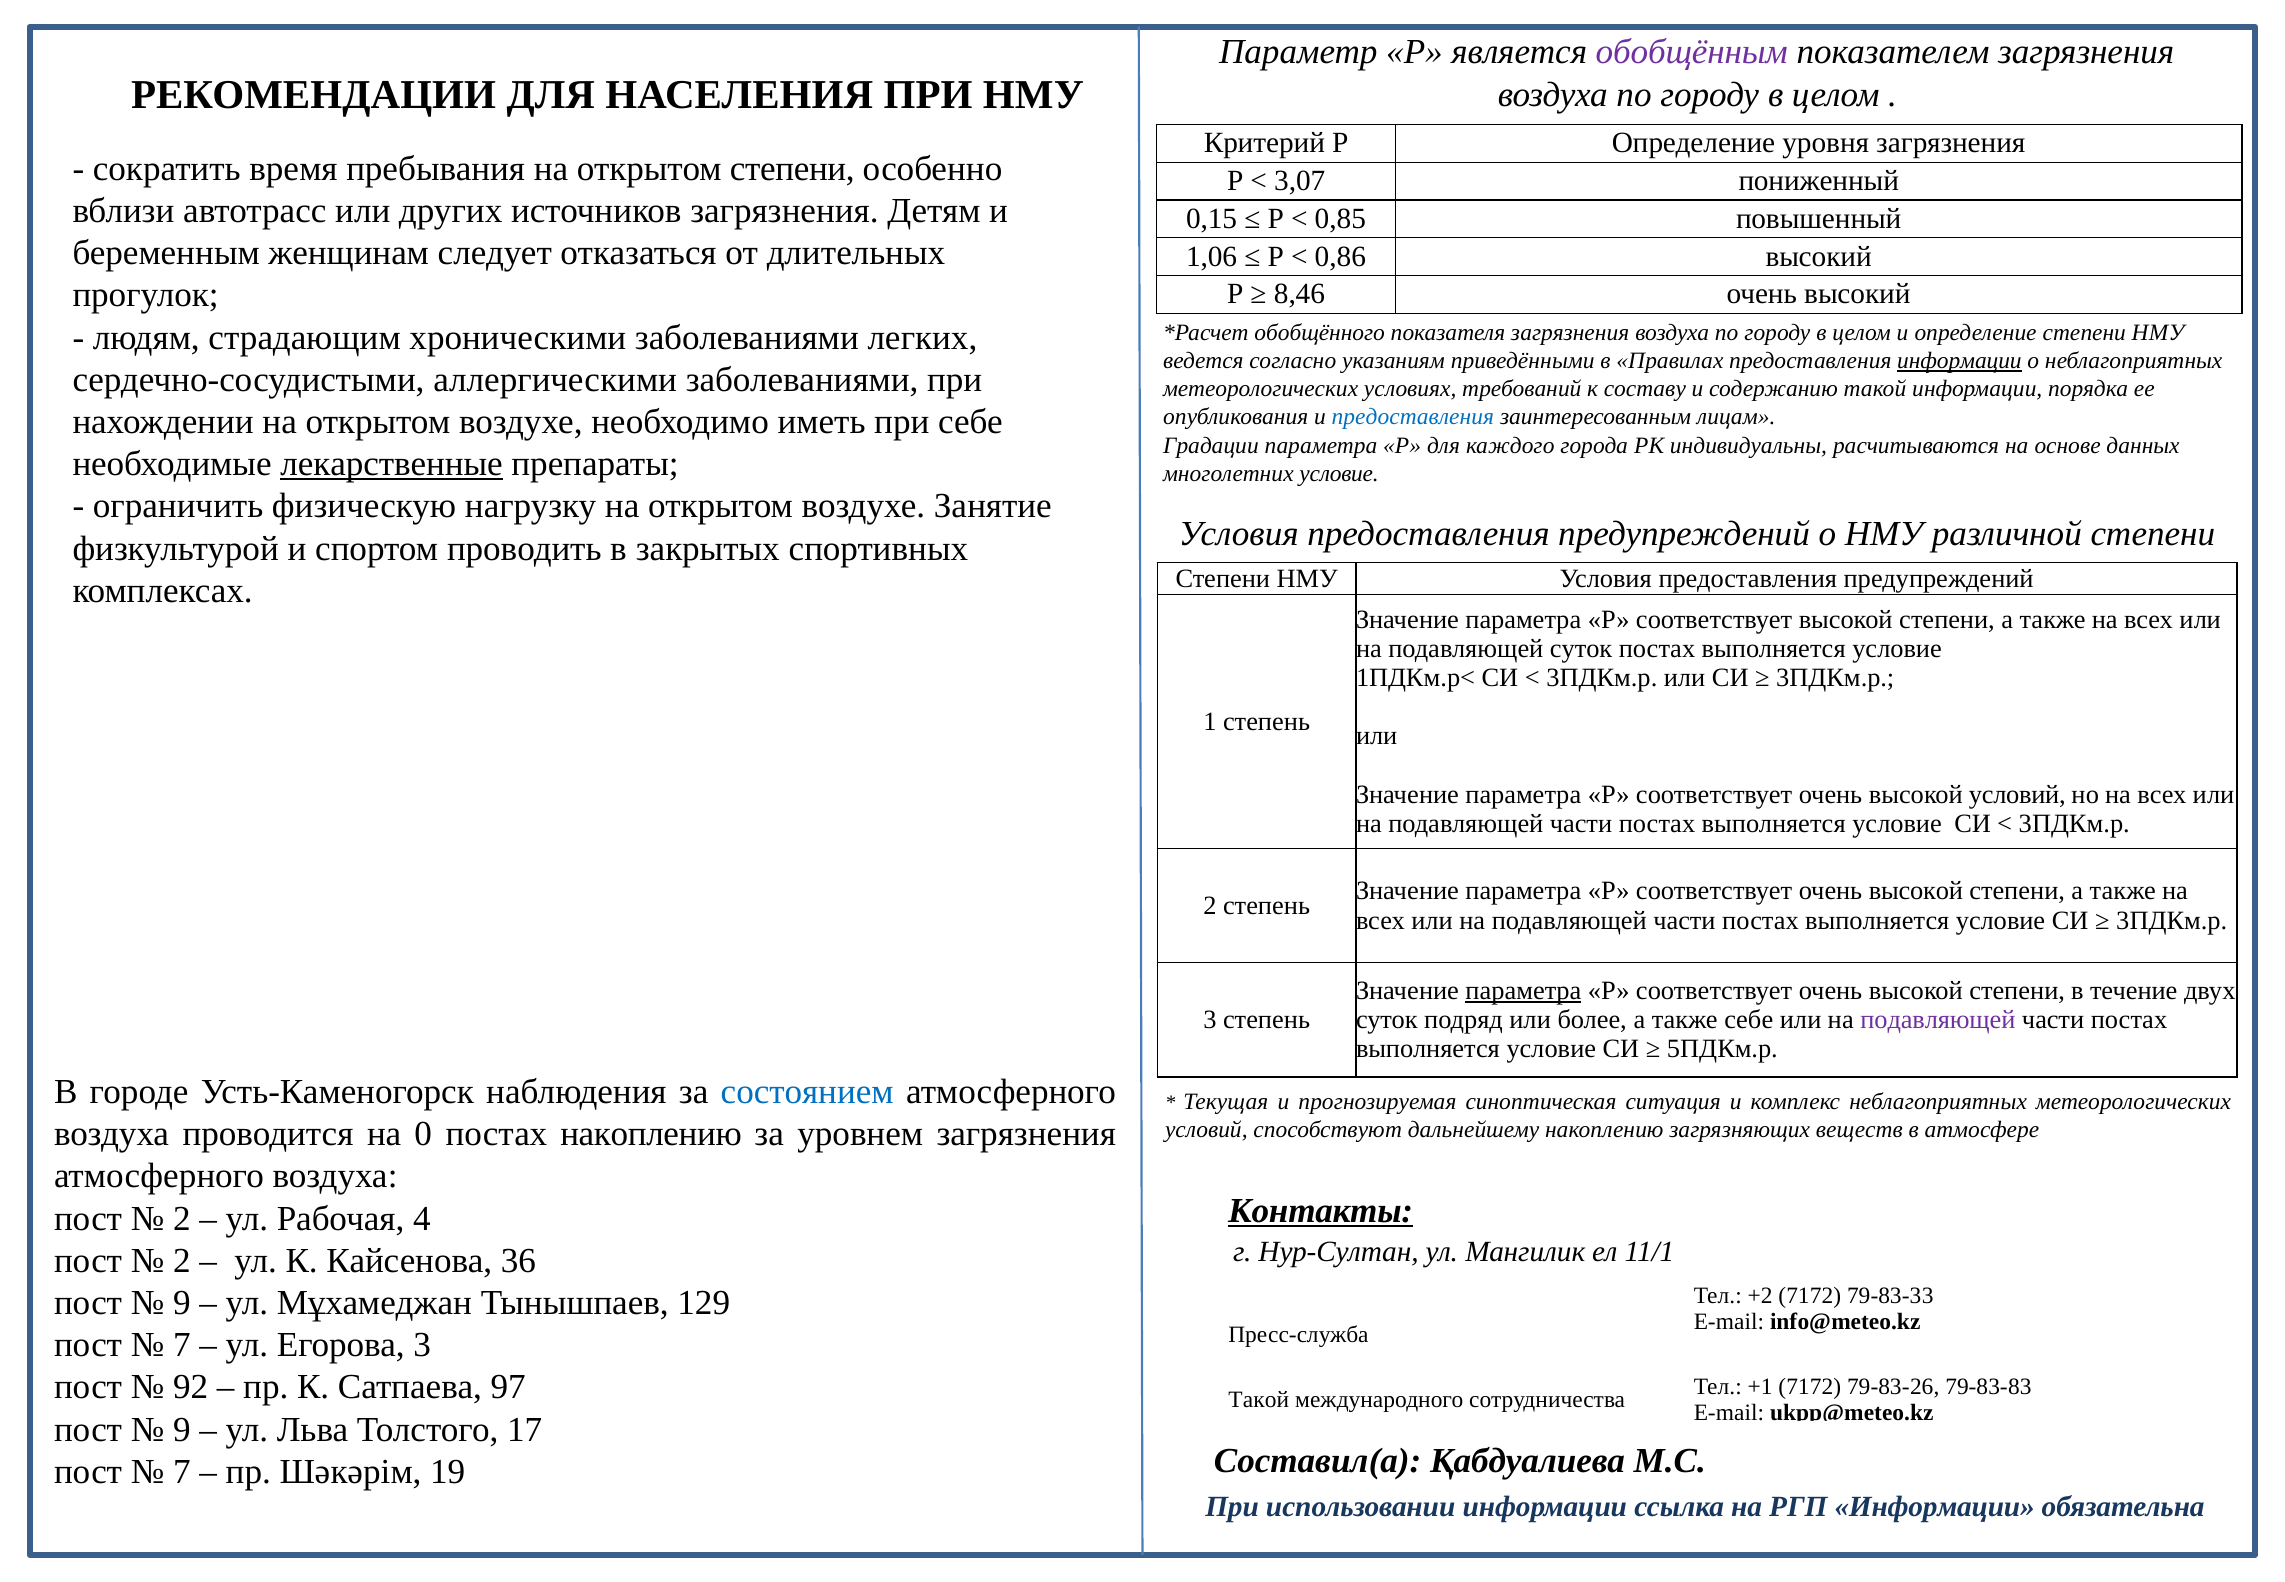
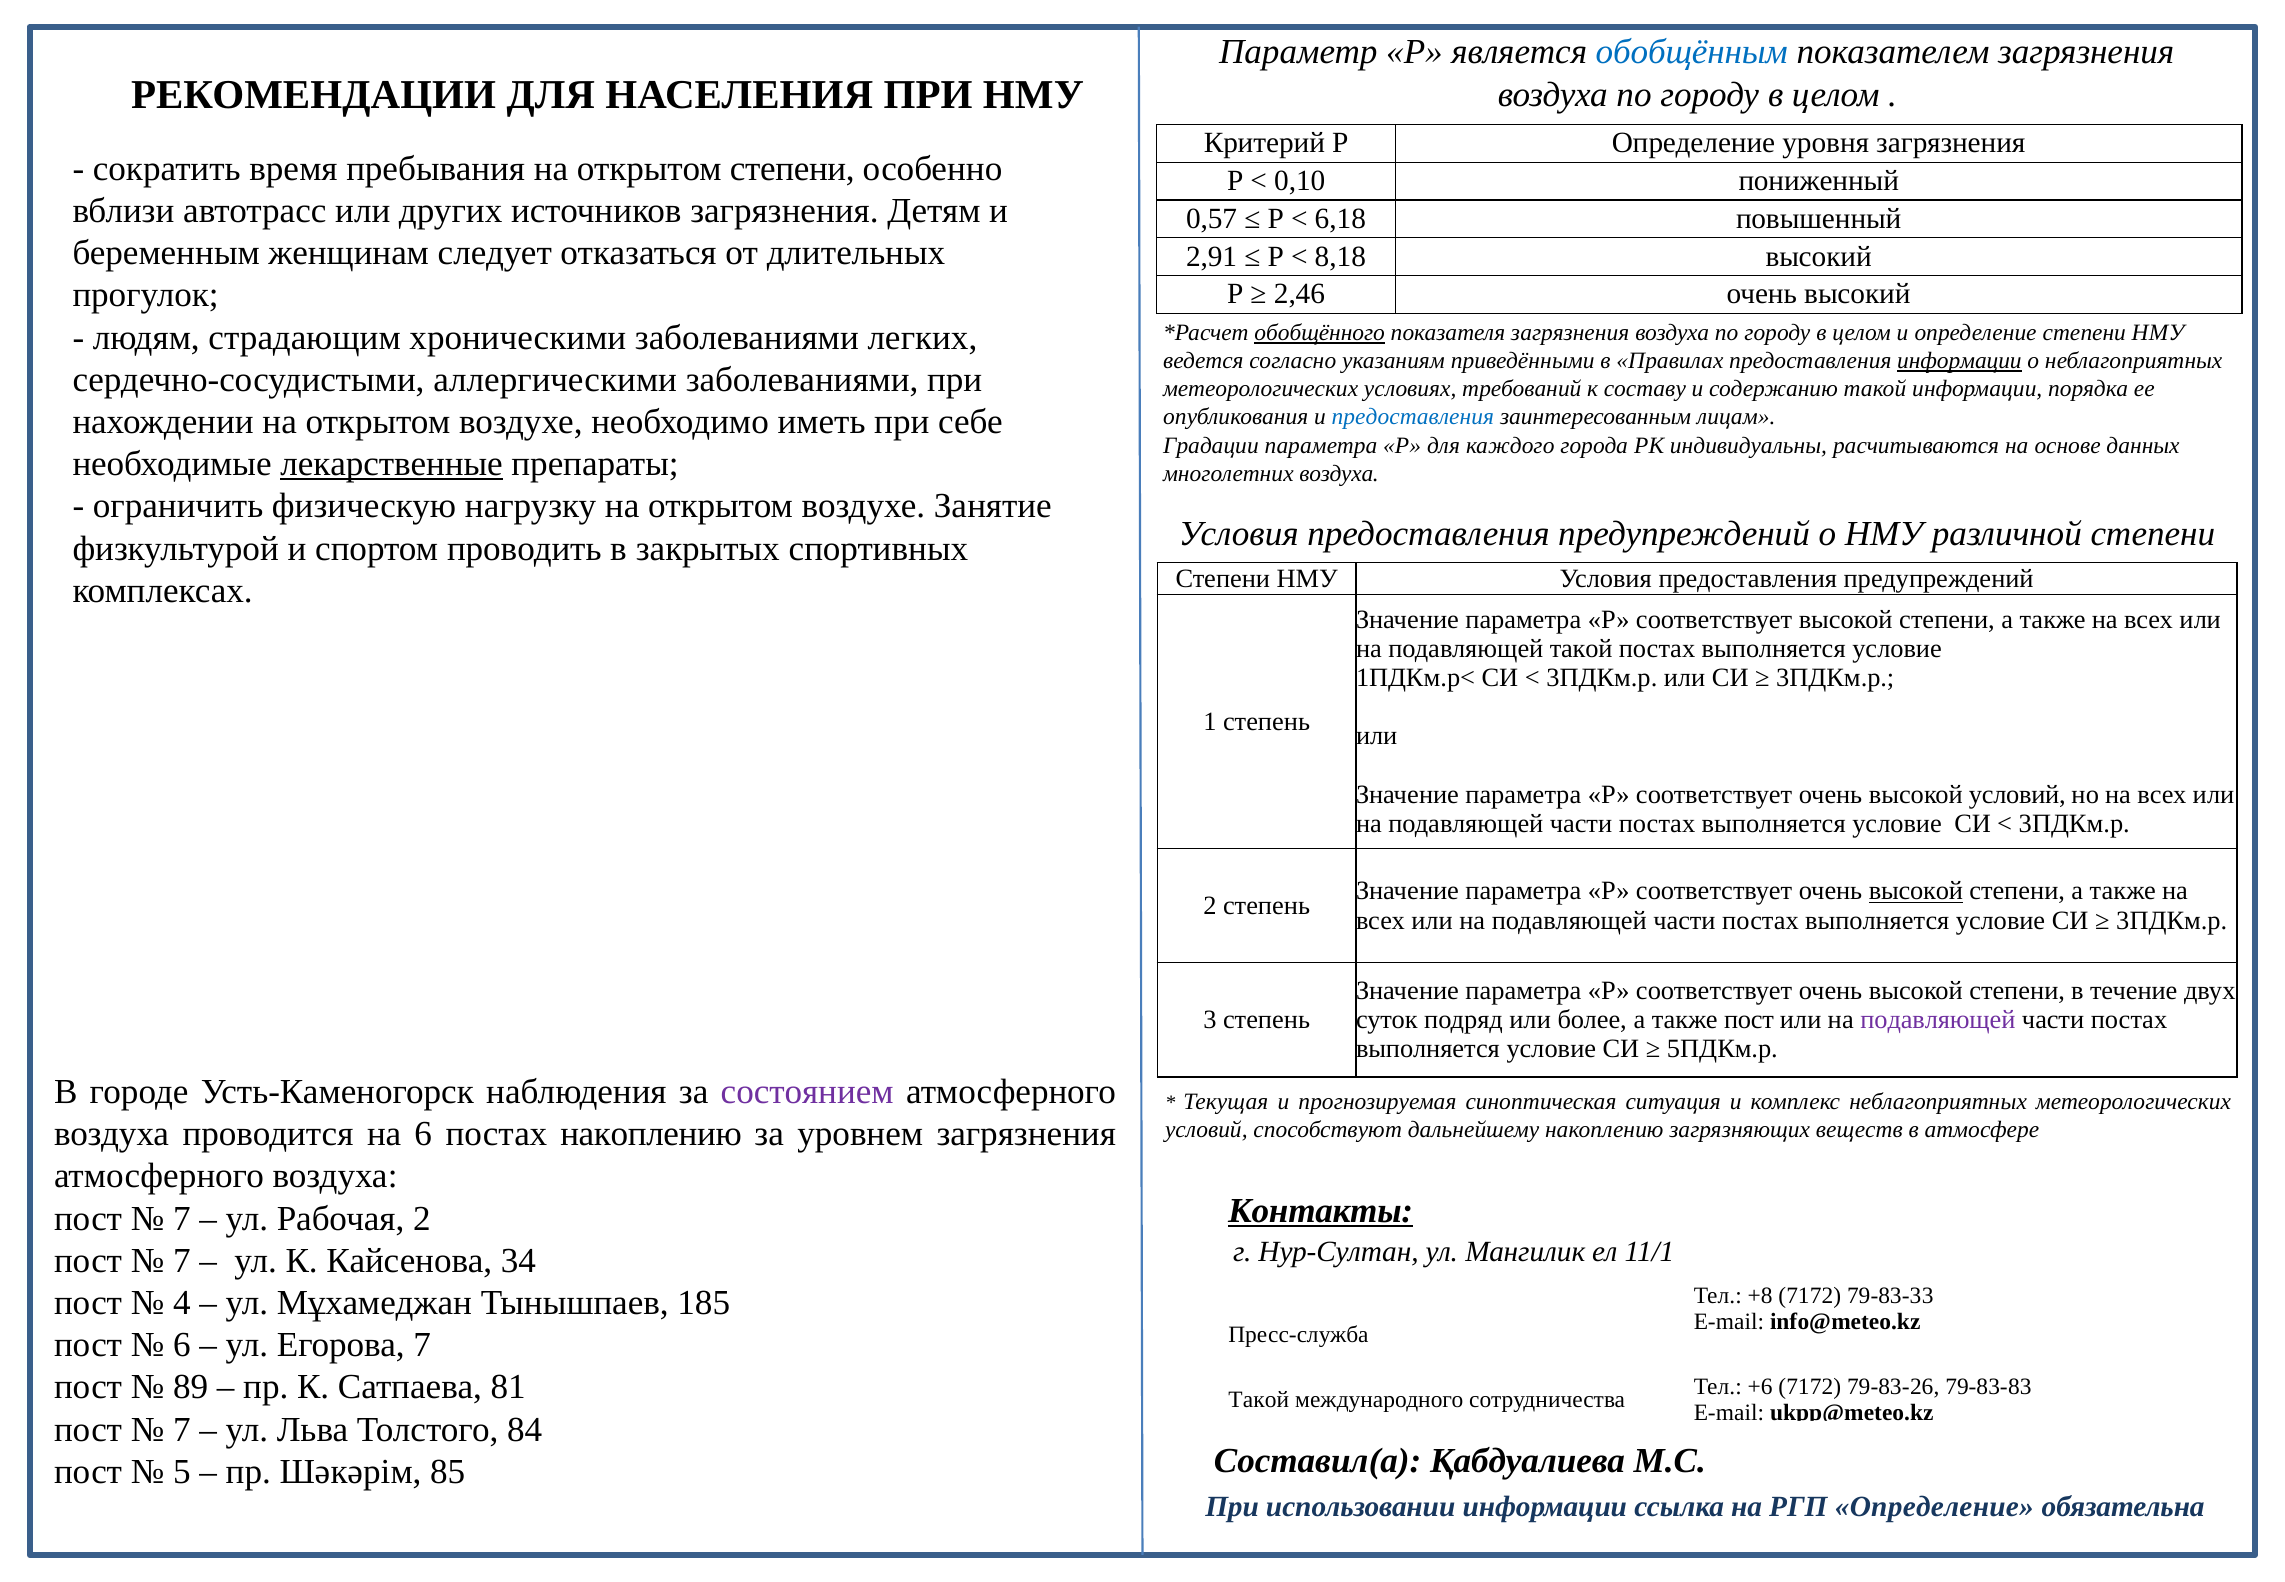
обобщённым colour: purple -> blue
3,07: 3,07 -> 0,10
0,15: 0,15 -> 0,57
0,85: 0,85 -> 6,18
1,06: 1,06 -> 2,91
0,86: 0,86 -> 8,18
8,46: 8,46 -> 2,46
обобщённого underline: none -> present
многолетних условие: условие -> воздуха
подавляющей суток: суток -> такой
высокой at (1916, 891) underline: none -> present
параметра at (1523, 991) underline: present -> none
также себе: себе -> пост
состоянием colour: blue -> purple
на 0: 0 -> 6
2 at (182, 1218): 2 -> 7
Рабочая 4: 4 -> 2
2 at (182, 1261): 2 -> 7
36: 36 -> 34
+2: +2 -> +8
9 at (182, 1303): 9 -> 4
129: 129 -> 185
7 at (182, 1345): 7 -> 6
Егорова 3: 3 -> 7
92: 92 -> 89
97: 97 -> 81
+1: +1 -> +6
9 at (182, 1429): 9 -> 7
17: 17 -> 84
7 at (182, 1472): 7 -> 5
19: 19 -> 85
РГП Информации: Информации -> Определение
